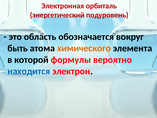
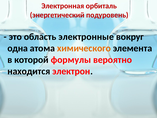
обозначается: обозначается -> электронные
быть: быть -> одна
находится colour: blue -> black
